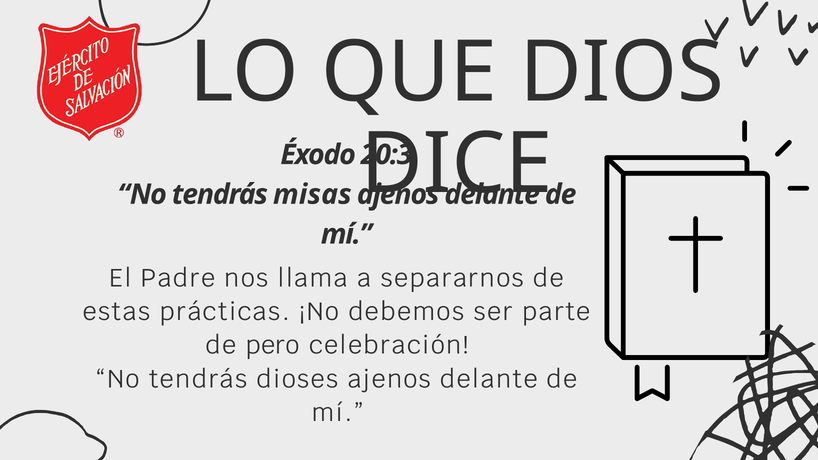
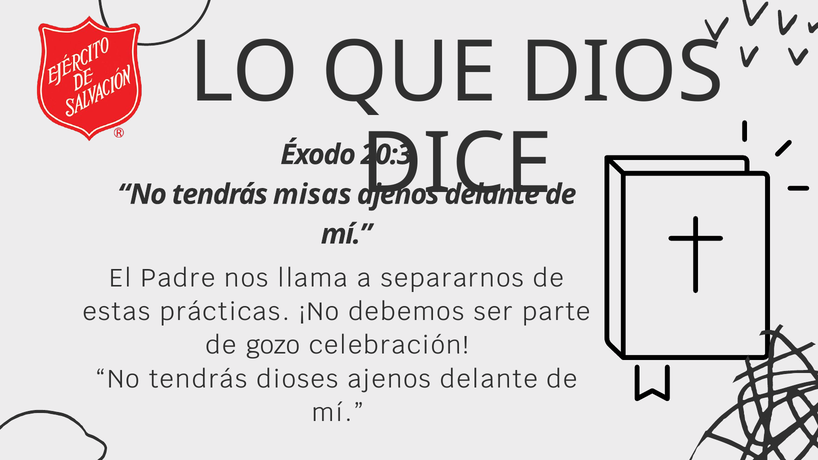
pero: pero -> gozo
